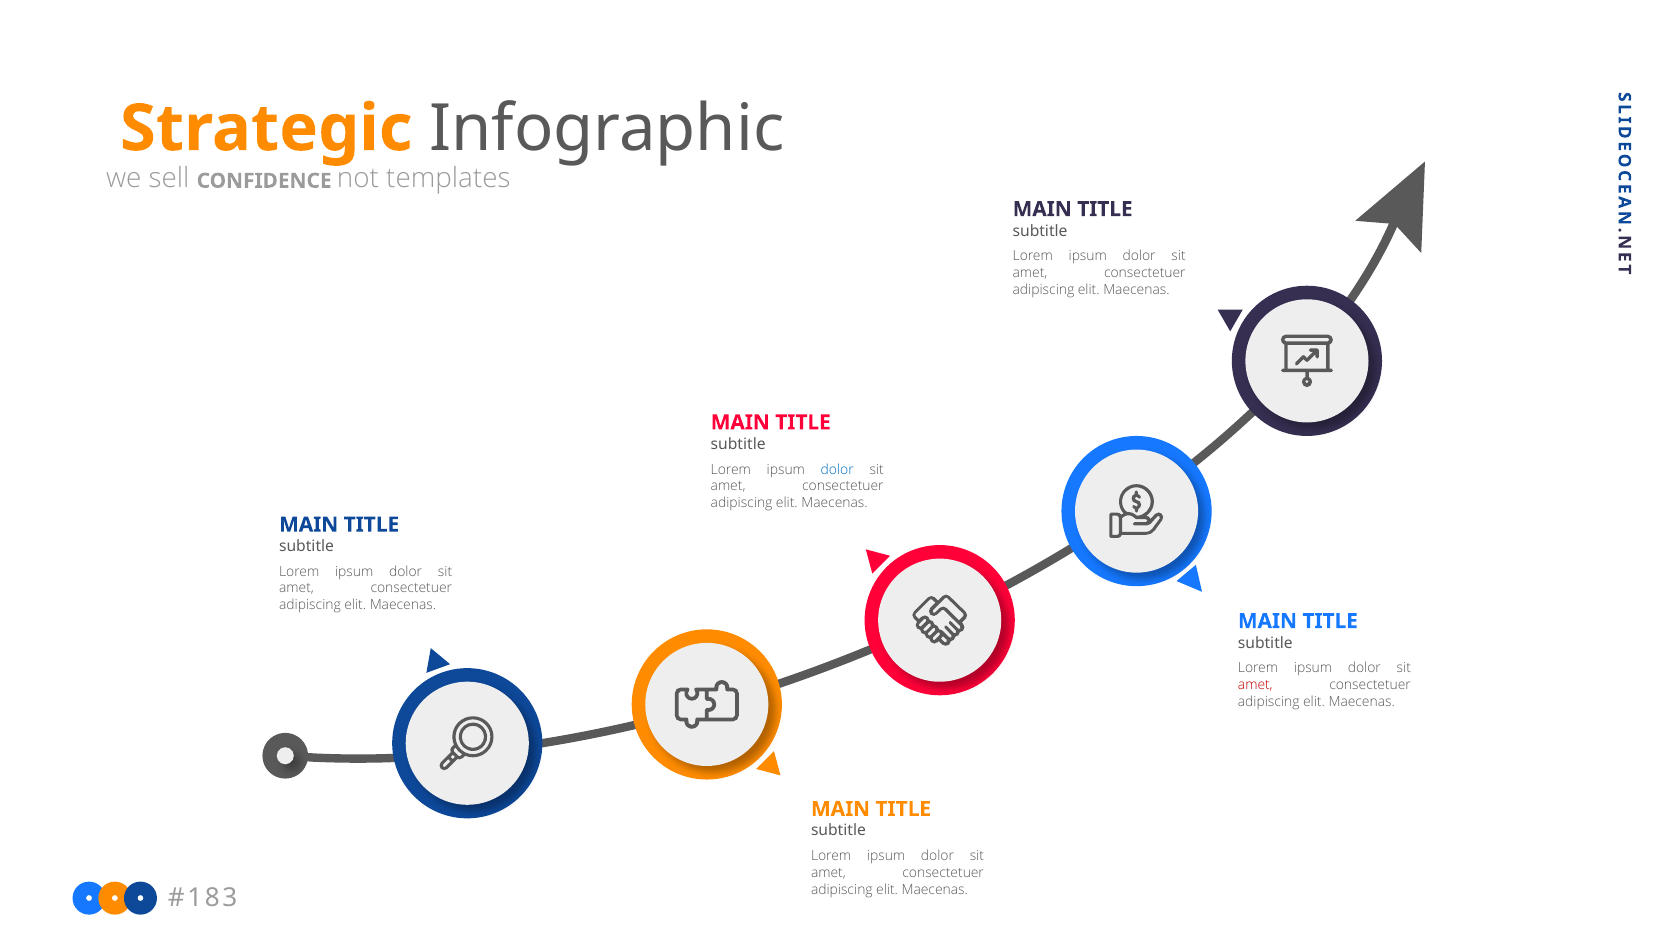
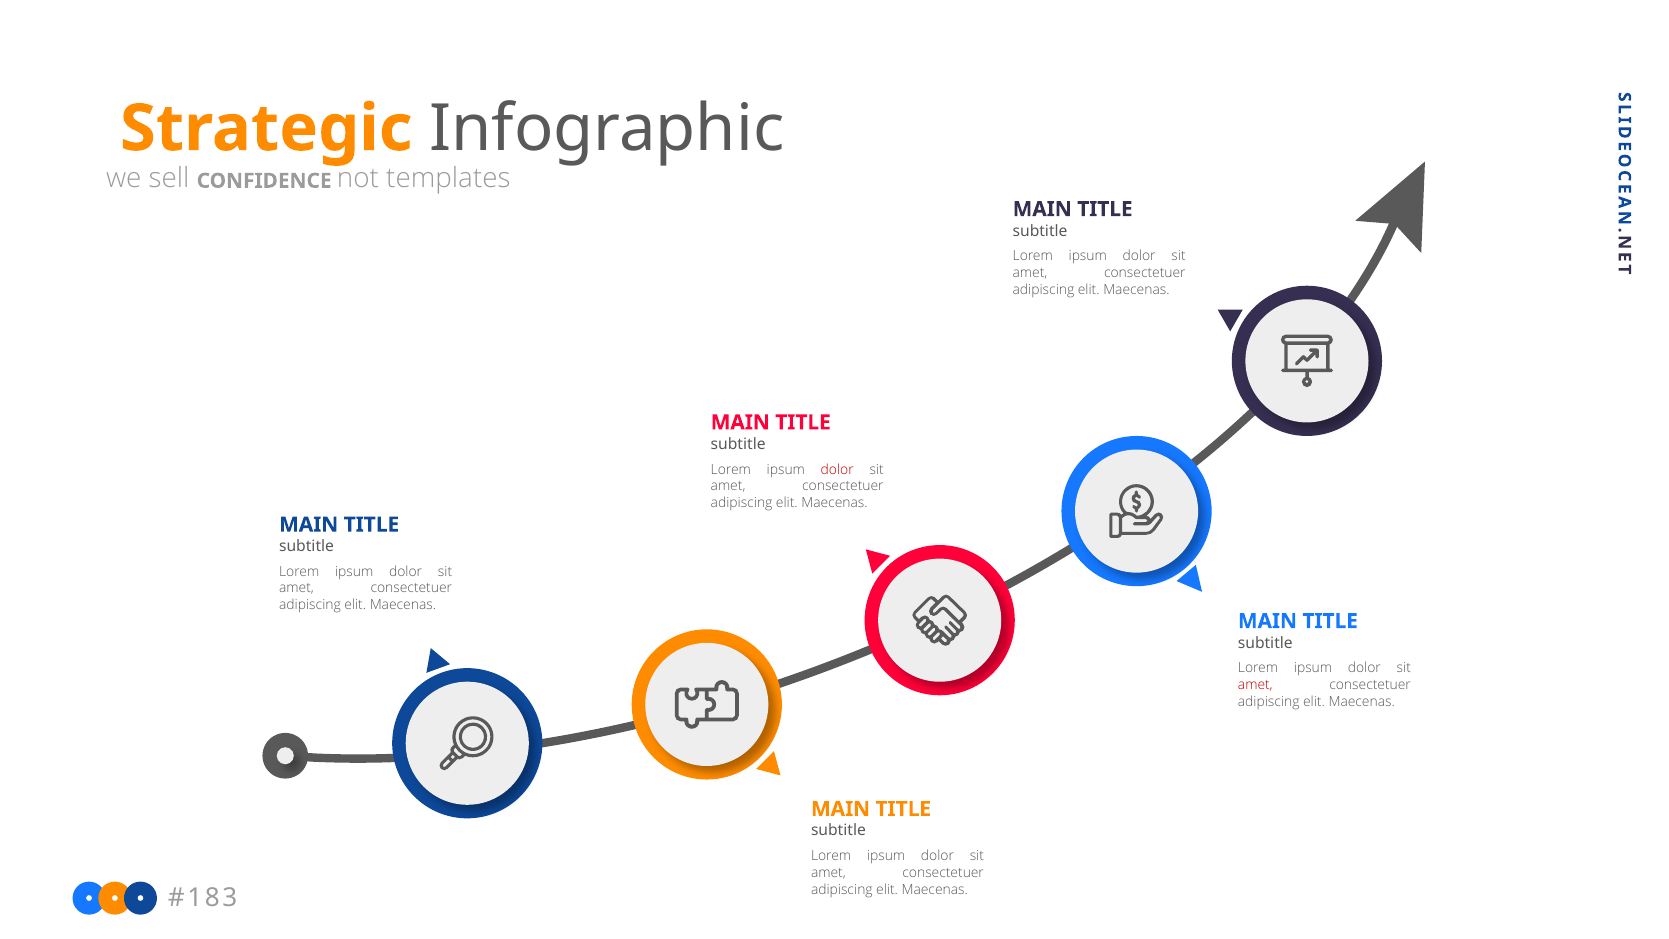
dolor at (837, 469) colour: blue -> red
